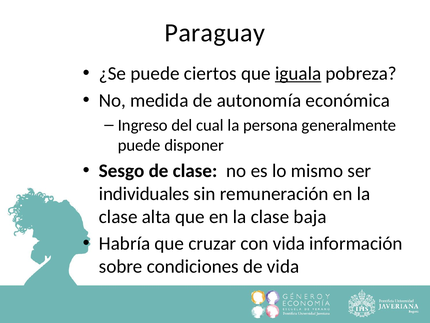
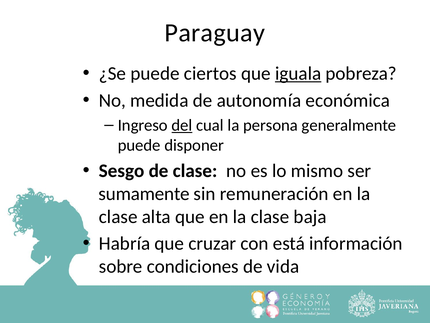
del underline: none -> present
individuales: individuales -> sumamente
con vida: vida -> está
